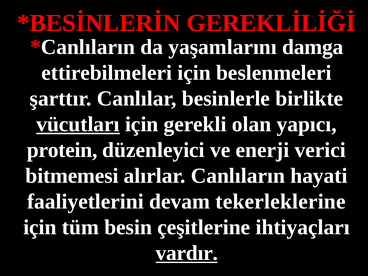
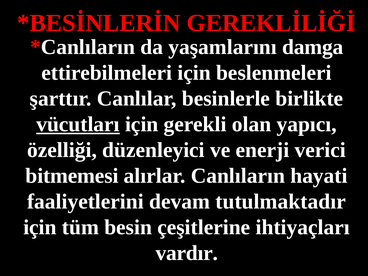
protein: protein -> özelliği
tekerleklerine: tekerleklerine -> tutulmaktadır
vardır underline: present -> none
